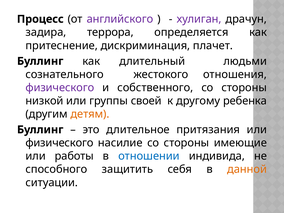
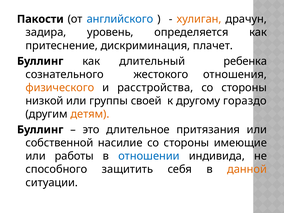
Процесс: Процесс -> Пакости
английского colour: purple -> blue
хулиган colour: purple -> orange
террора: террора -> уровень
людьми: людьми -> ребенка
физического at (60, 88) colour: purple -> orange
собственного: собственного -> расстройства
ребенка: ребенка -> гораздо
физического at (59, 143): физического -> собственной
